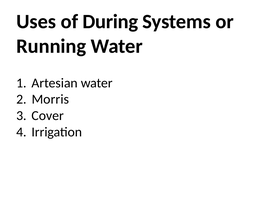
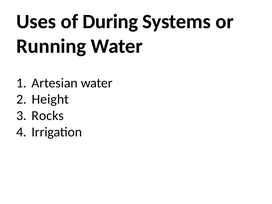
Morris: Morris -> Height
Cover: Cover -> Rocks
